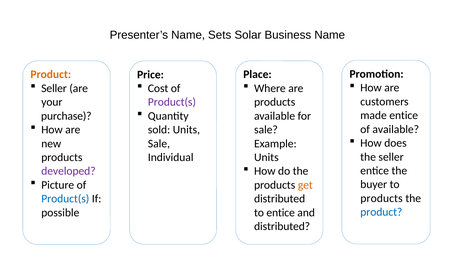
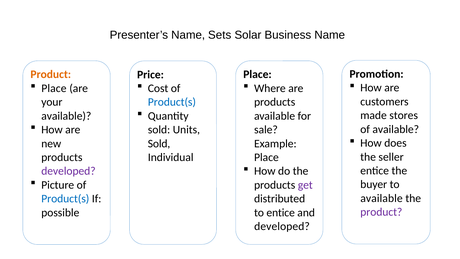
Seller at (54, 88): Seller -> Place
Product(s at (172, 102) colour: purple -> blue
made entice: entice -> stores
purchase at (66, 116): purchase -> available
Sale at (159, 143): Sale -> Sold
Units at (266, 157): Units -> Place
get colour: orange -> purple
products at (382, 198): products -> available
product at (381, 212) colour: blue -> purple
distributed at (282, 226): distributed -> developed
